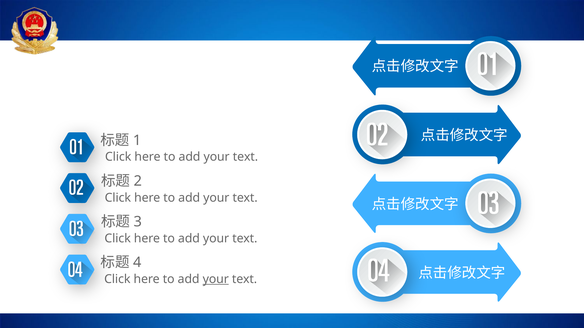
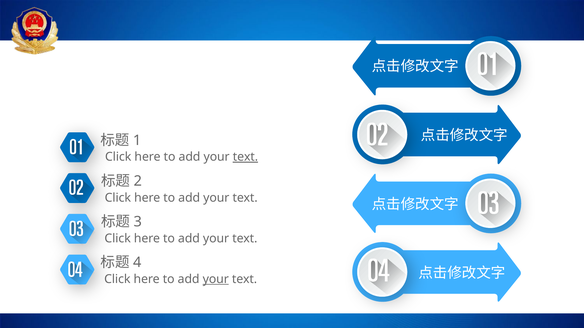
text at (245, 157) underline: none -> present
